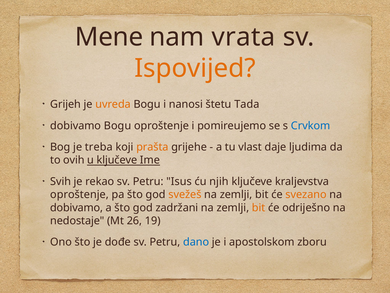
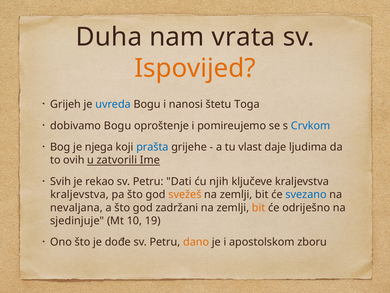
Mene: Mene -> Duha
uvreda colour: orange -> blue
Tada: Tada -> Toga
treba: treba -> njega
prašta colour: orange -> blue
u ključeve: ključeve -> zatvorili
Isus: Isus -> Dati
oproštenje at (79, 194): oproštenje -> kraljevstva
svezano colour: orange -> blue
dobivamo at (77, 207): dobivamo -> nevaljana
nedostaje: nedostaje -> sjedinjuje
26: 26 -> 10
dano colour: blue -> orange
